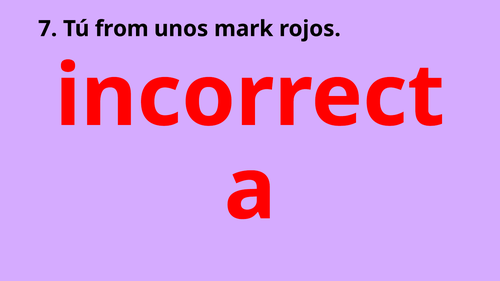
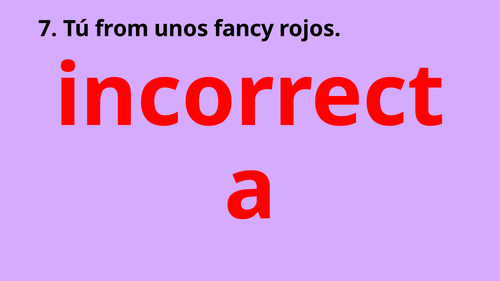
mark: mark -> fancy
